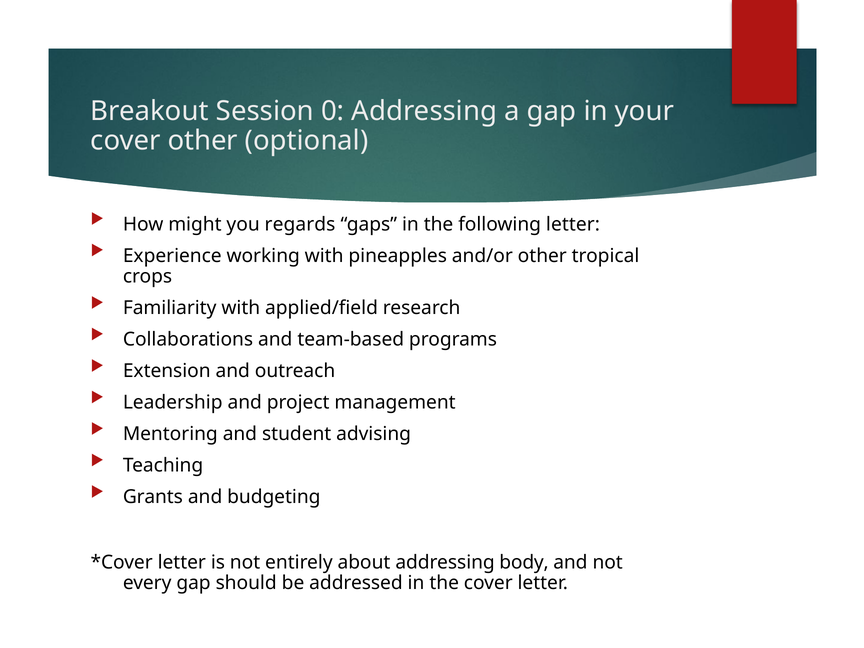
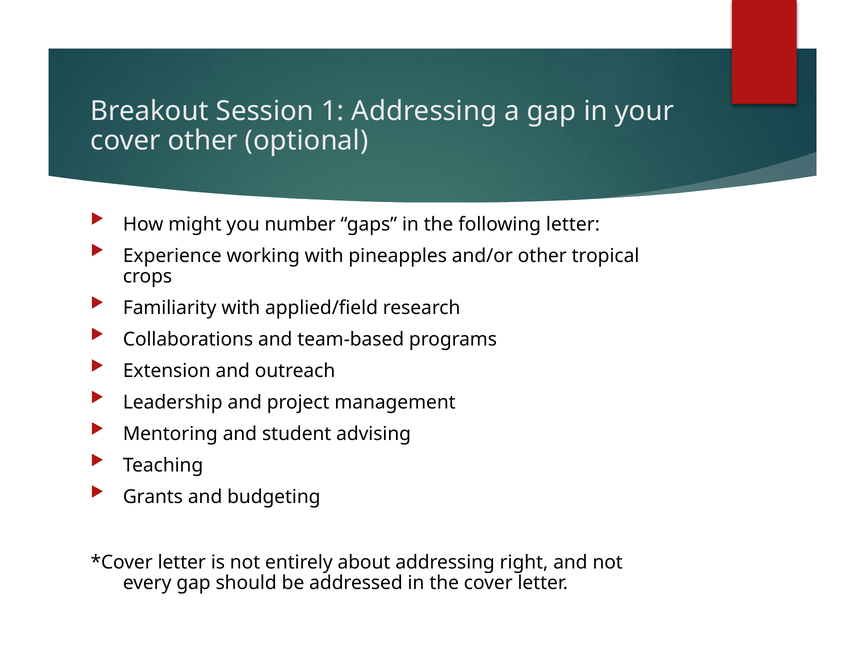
0: 0 -> 1
regards: regards -> number
body: body -> right
